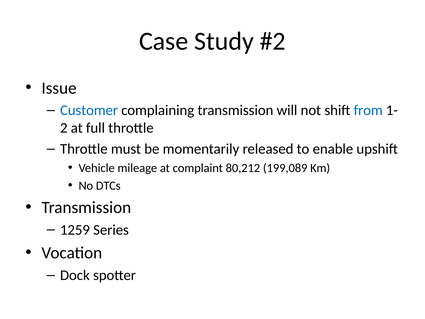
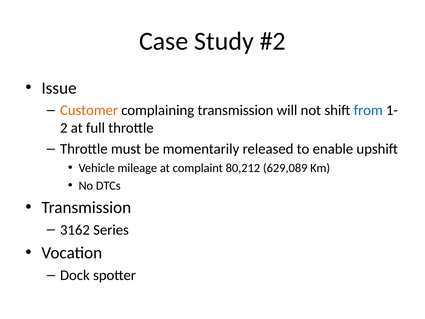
Customer colour: blue -> orange
199,089: 199,089 -> 629,089
1259: 1259 -> 3162
